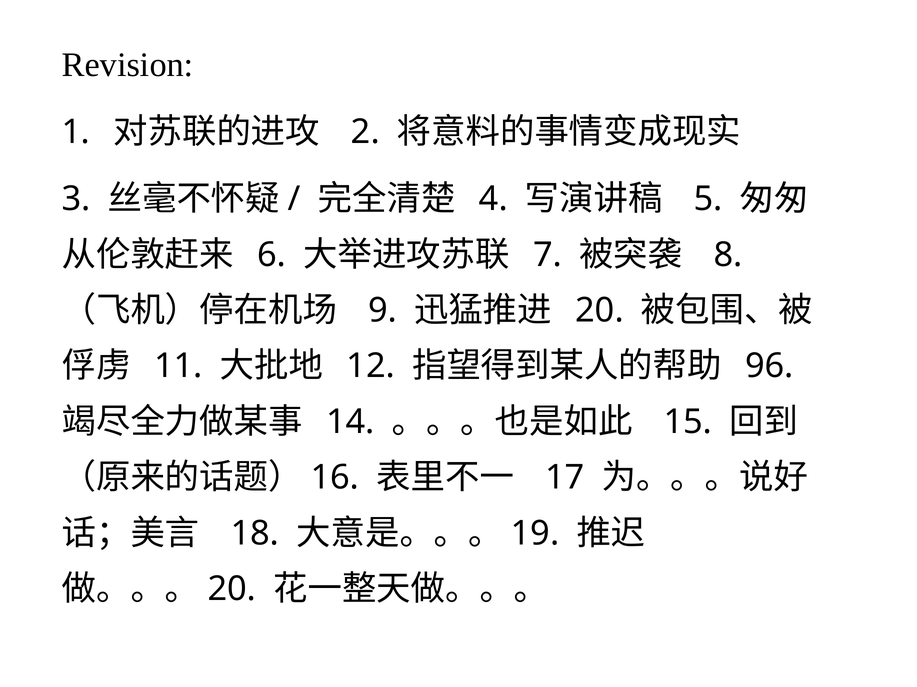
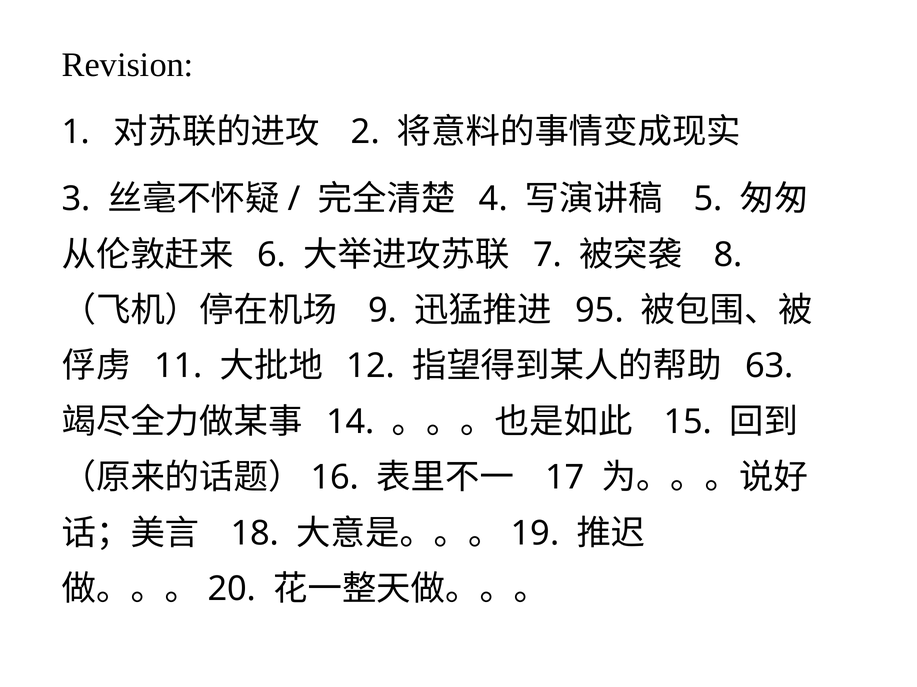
20 at (599, 311): 20 -> 95
96: 96 -> 63
